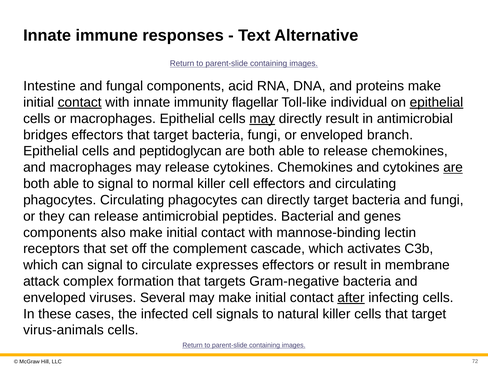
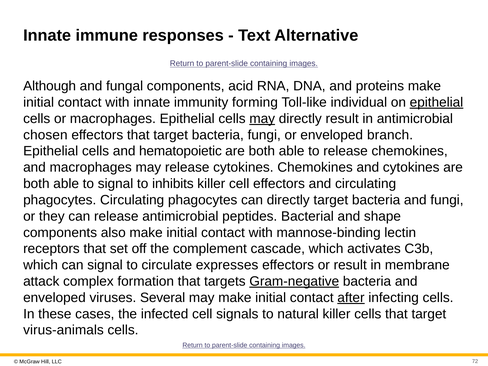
Intestine: Intestine -> Although
contact at (80, 102) underline: present -> none
flagellar: flagellar -> forming
bridges: bridges -> chosen
peptidoglycan: peptidoglycan -> hematopoietic
are at (453, 167) underline: present -> none
normal: normal -> inhibits
genes: genes -> shape
Gram-negative underline: none -> present
